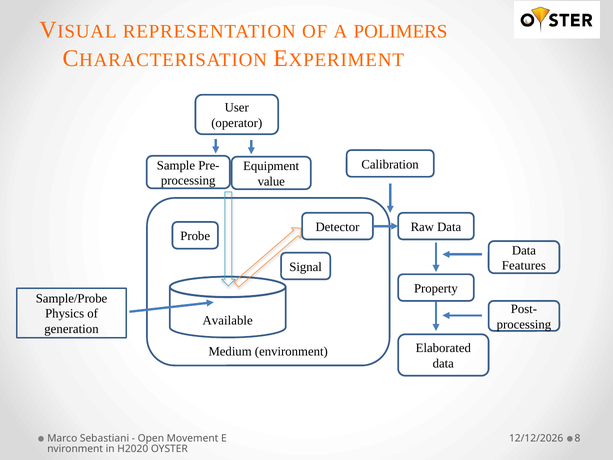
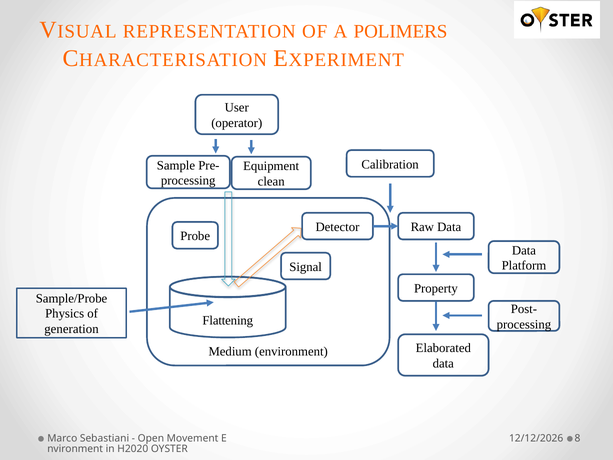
value: value -> clean
Features: Features -> Platform
Available: Available -> Flattening
